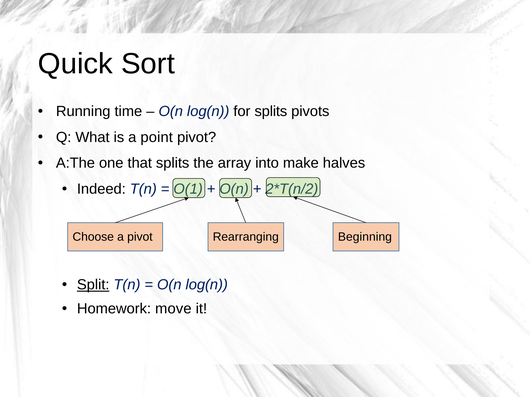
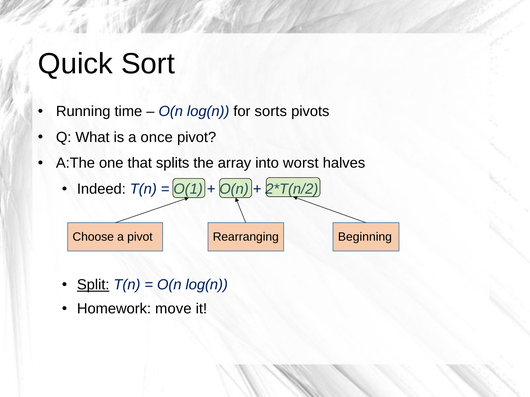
for splits: splits -> sorts
point: point -> once
make: make -> worst
